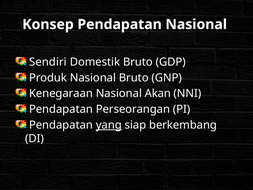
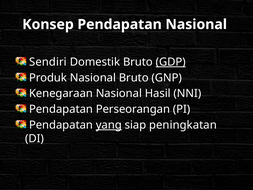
GDP underline: none -> present
Akan: Akan -> Hasil
berkembang: berkembang -> peningkatan
